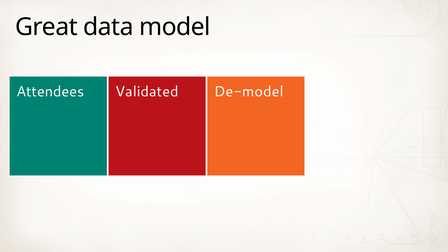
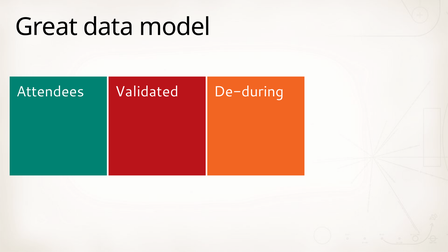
De-model: De-model -> De-during
